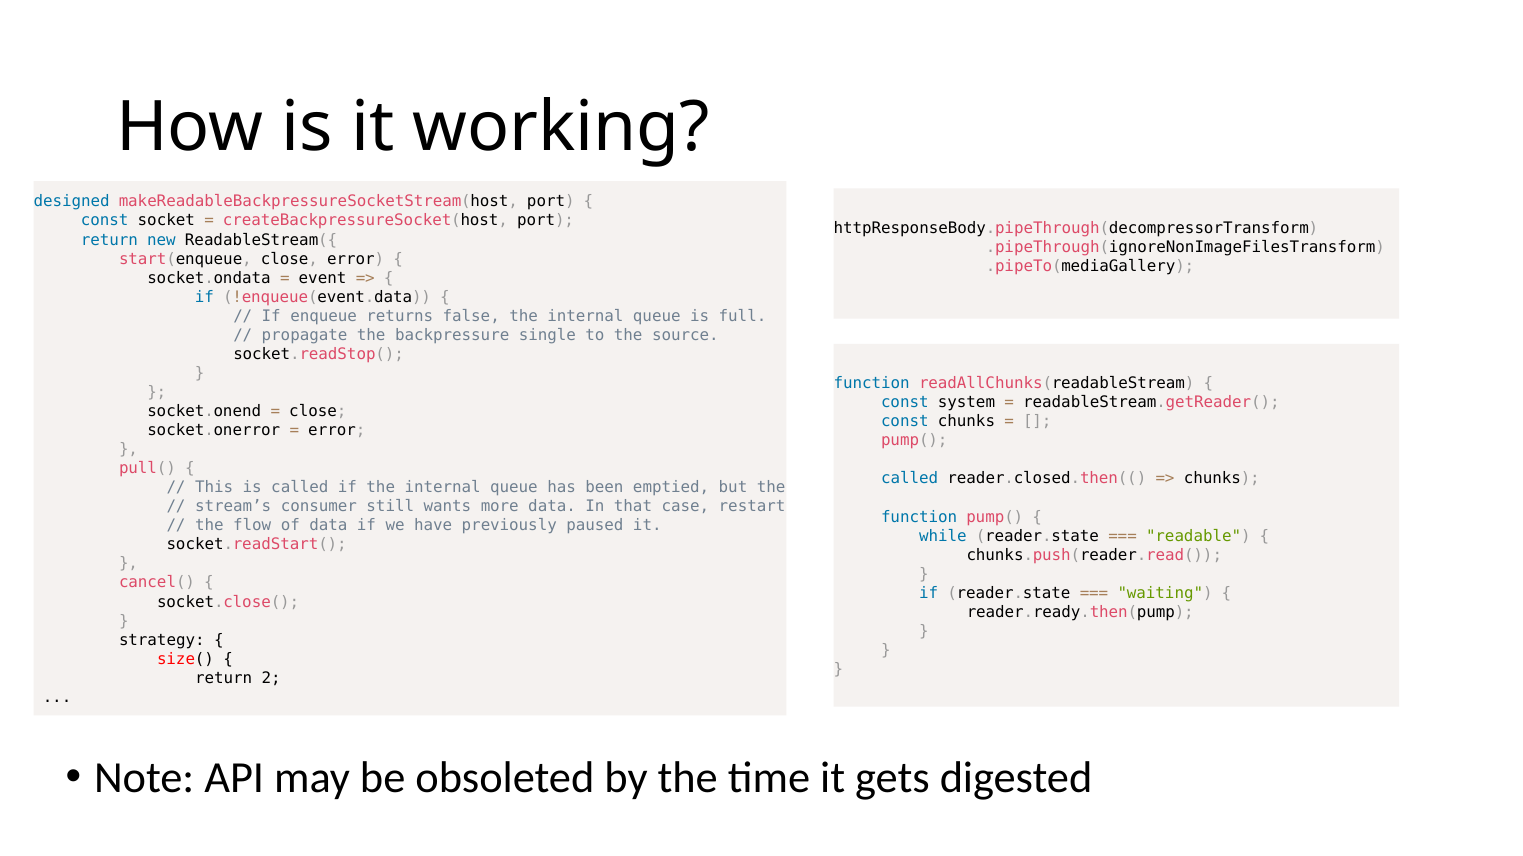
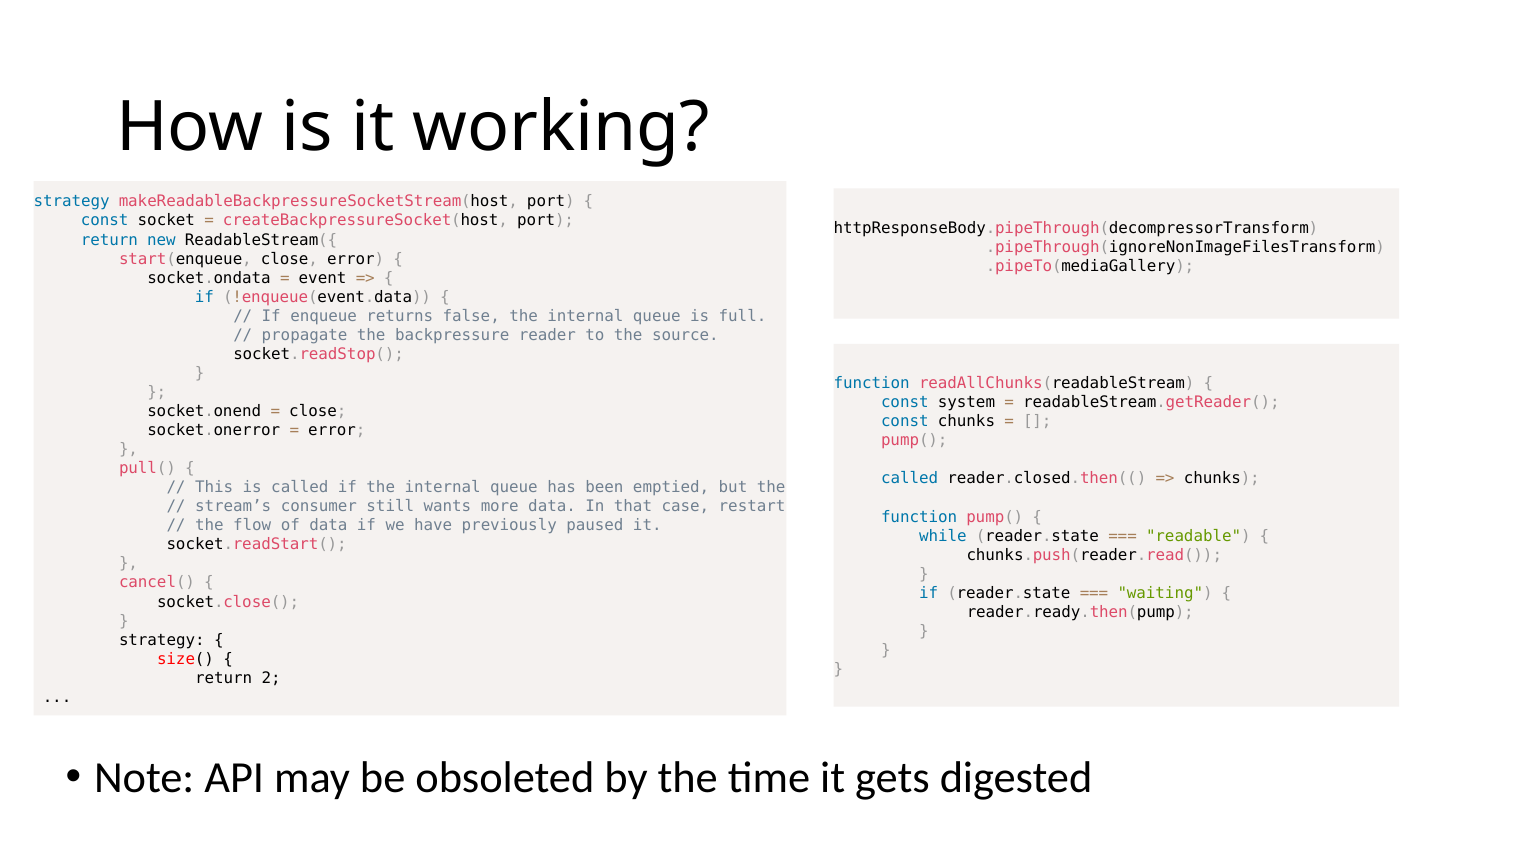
designed at (72, 202): designed -> strategy
single: single -> reader
